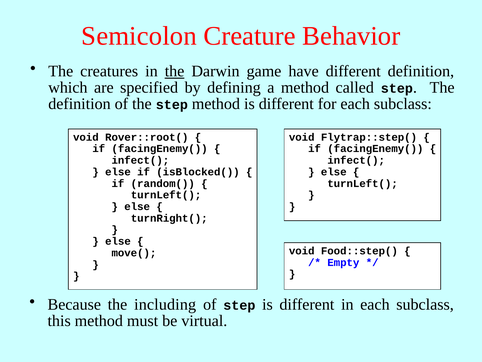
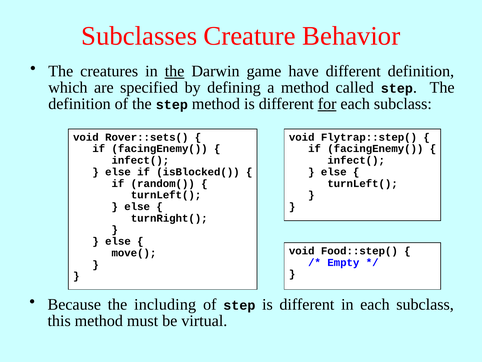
Semicolon: Semicolon -> Subclasses
for underline: none -> present
Rover::root(: Rover::root( -> Rover::sets(
